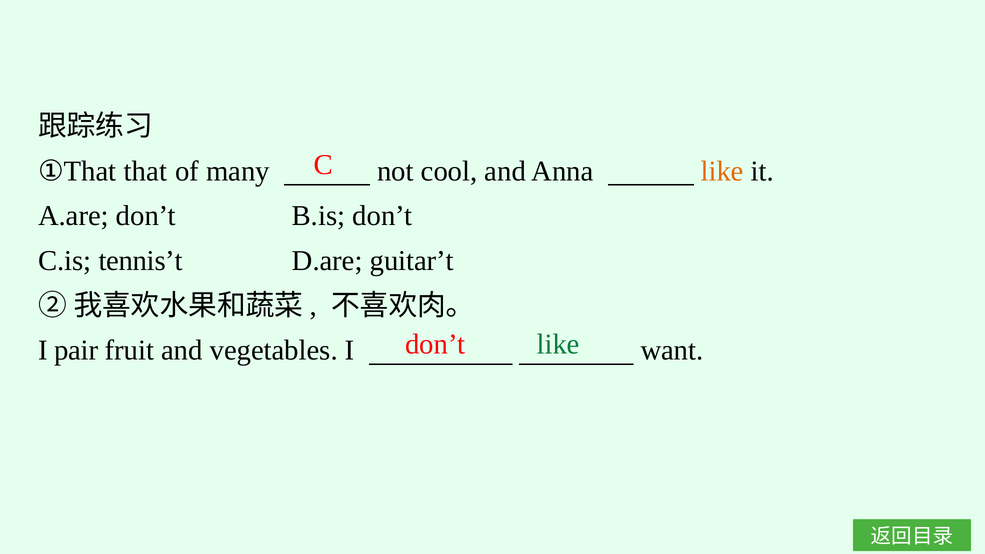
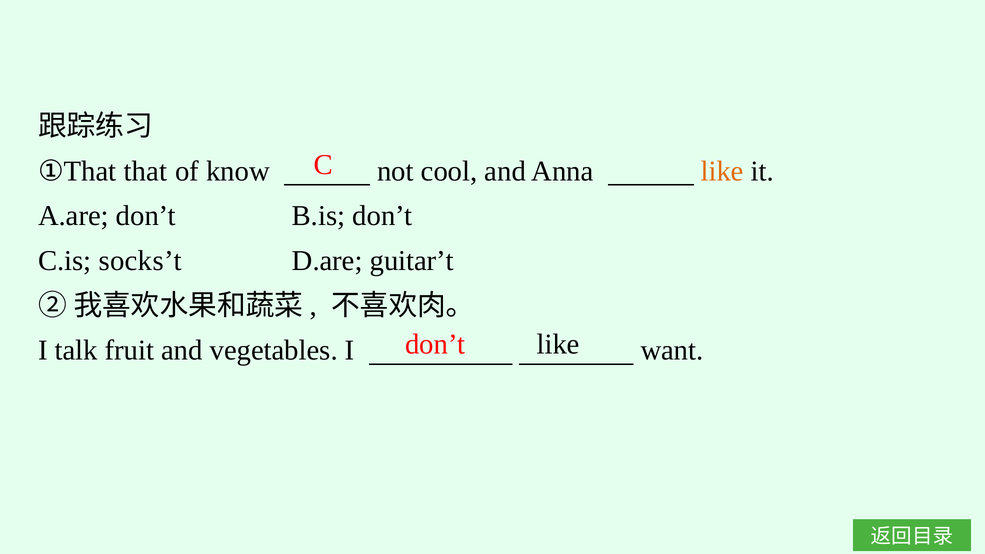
many: many -> know
tennis’t: tennis’t -> socks’t
like at (558, 344) colour: green -> black
pair: pair -> talk
